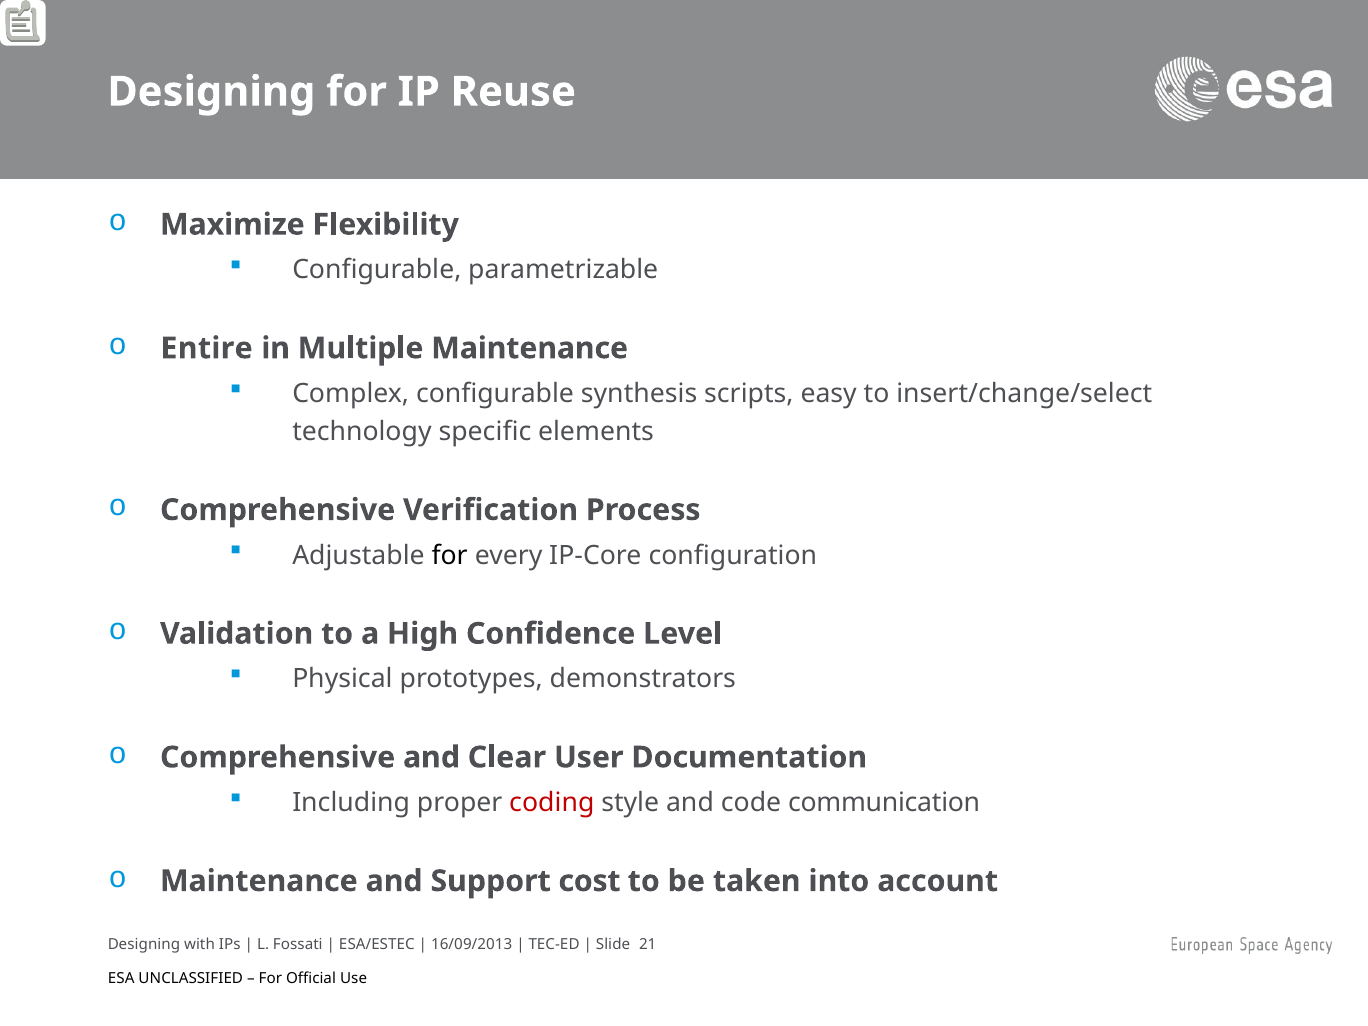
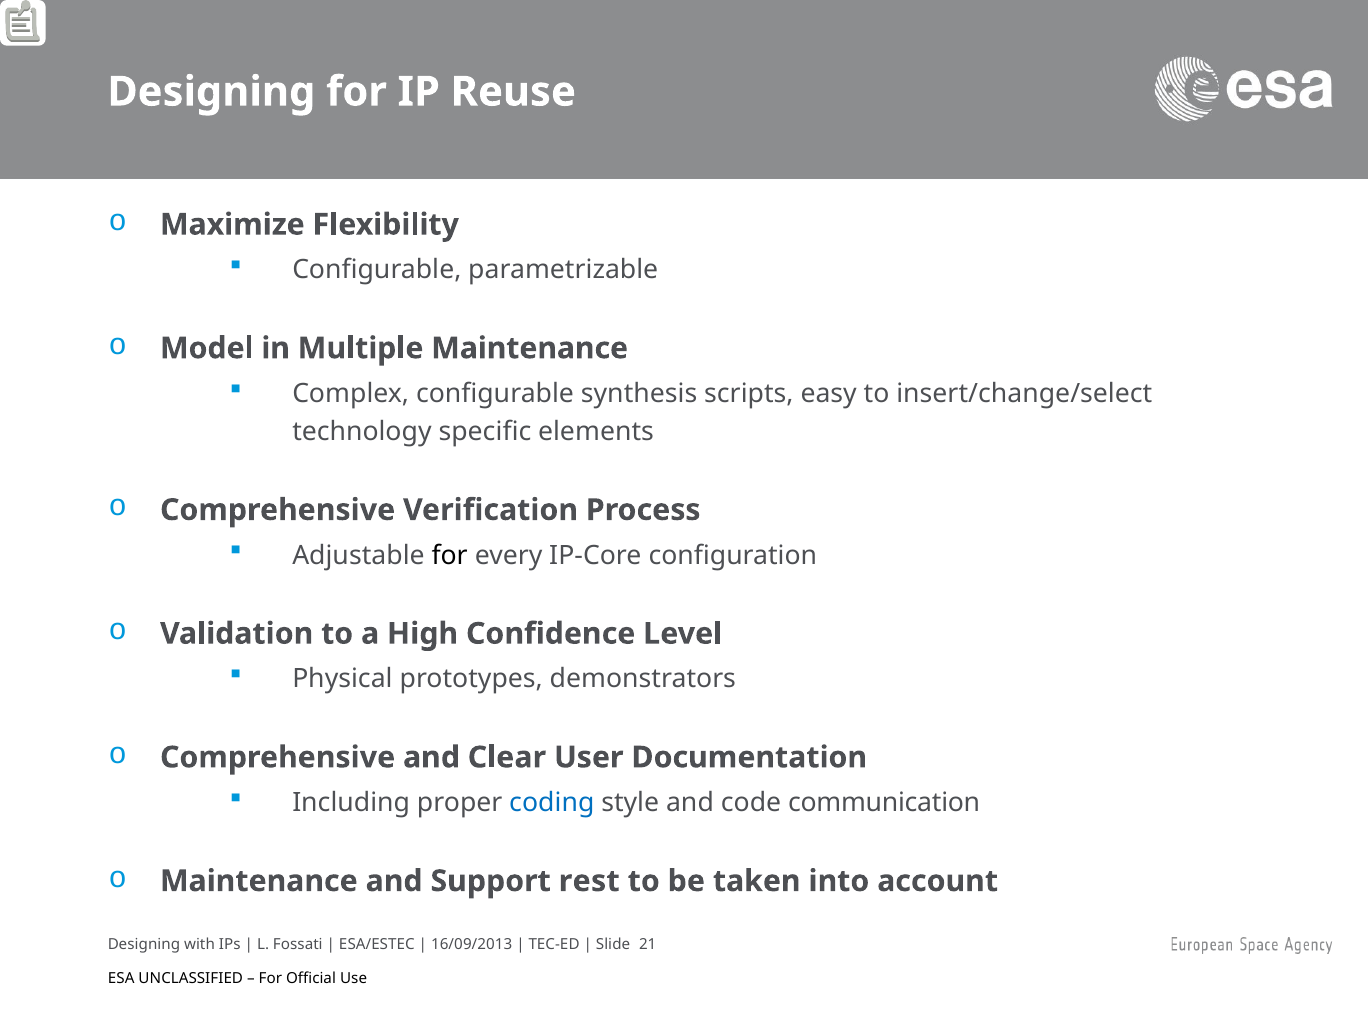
Entire: Entire -> Model
coding colour: red -> blue
cost: cost -> rest
